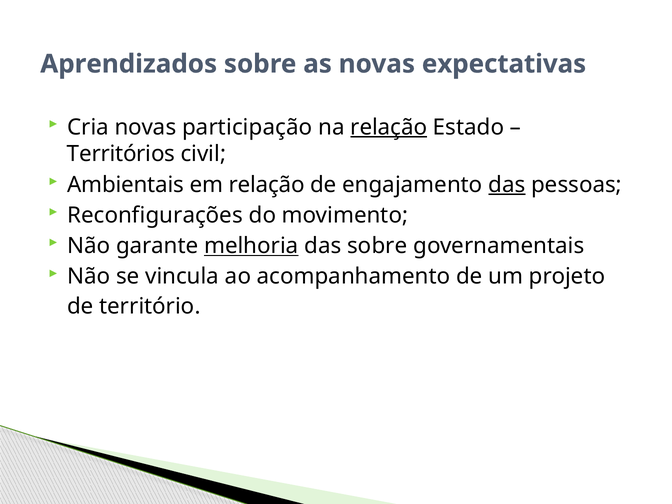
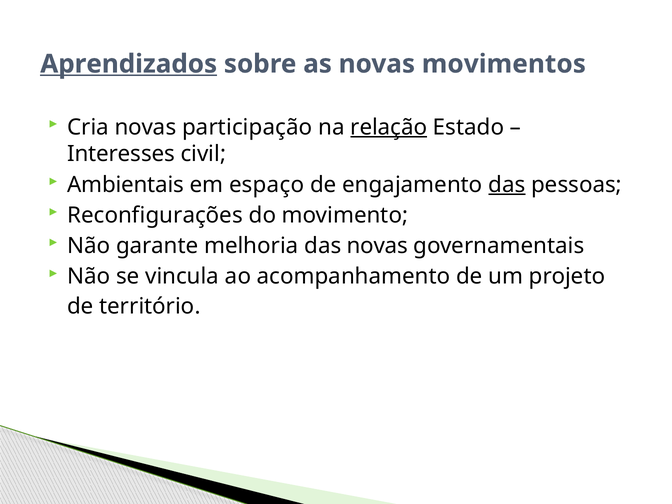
Aprendizados underline: none -> present
expectativas: expectativas -> movimentos
Territórios: Territórios -> Interesses
em relação: relação -> espaço
melhoria underline: present -> none
das sobre: sobre -> novas
